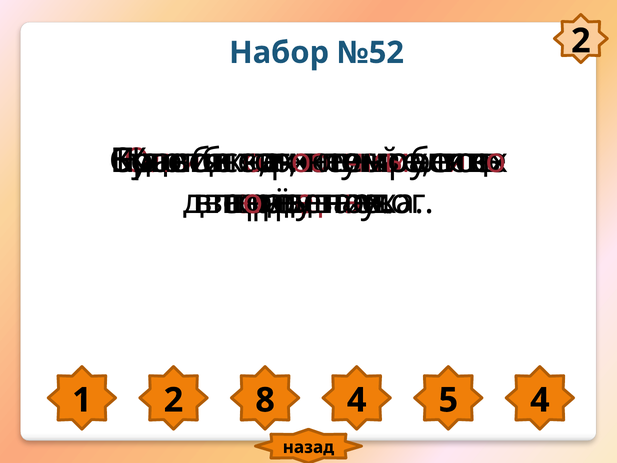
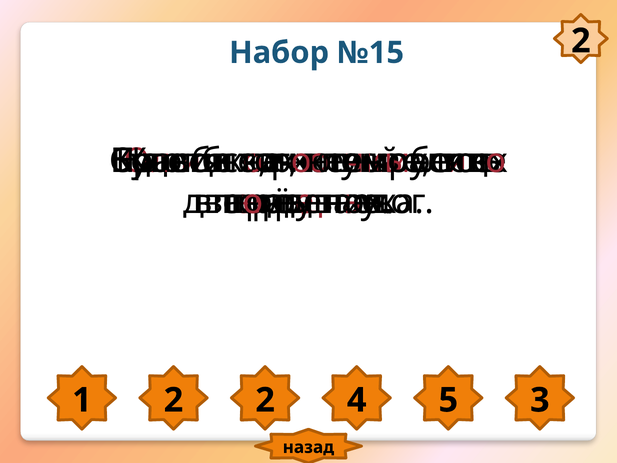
№52: №52 -> №15
2 8: 8 -> 2
5 4: 4 -> 3
